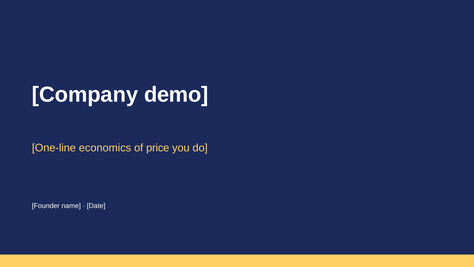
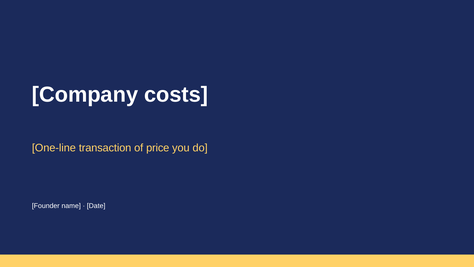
demo: demo -> costs
economics: economics -> transaction
